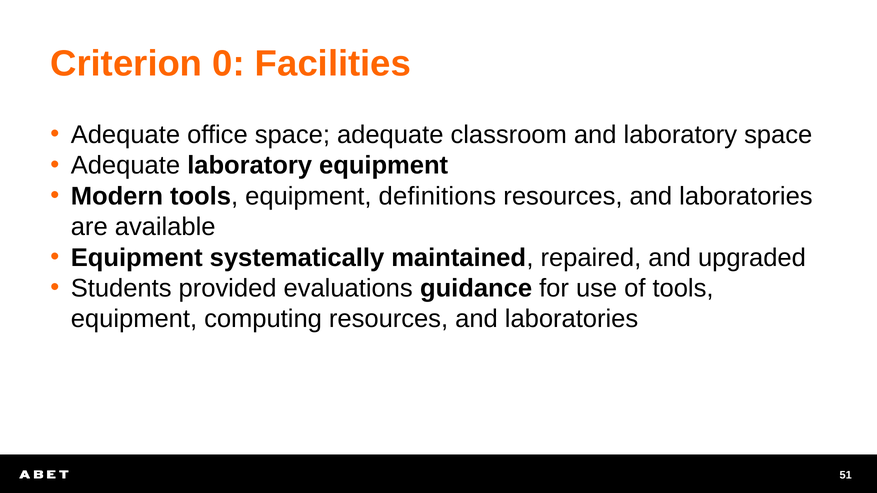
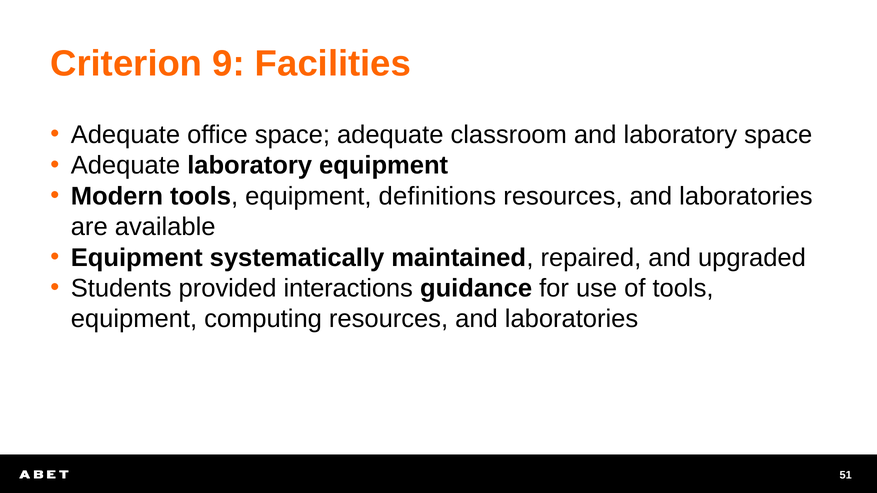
0: 0 -> 9
evaluations: evaluations -> interactions
